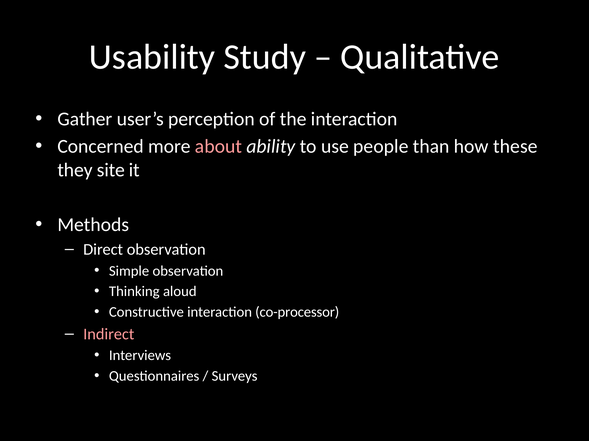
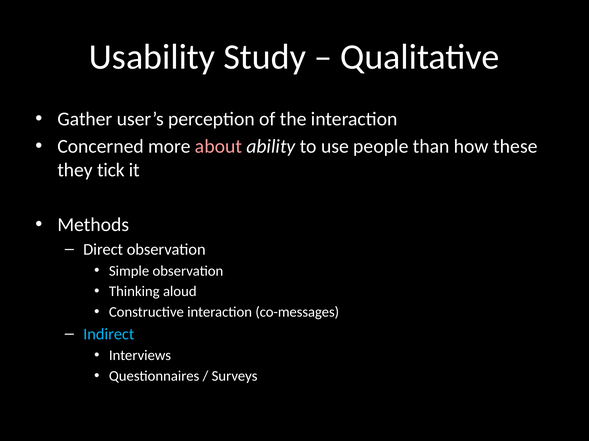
site: site -> tick
co-processor: co-processor -> co-messages
Indirect colour: pink -> light blue
